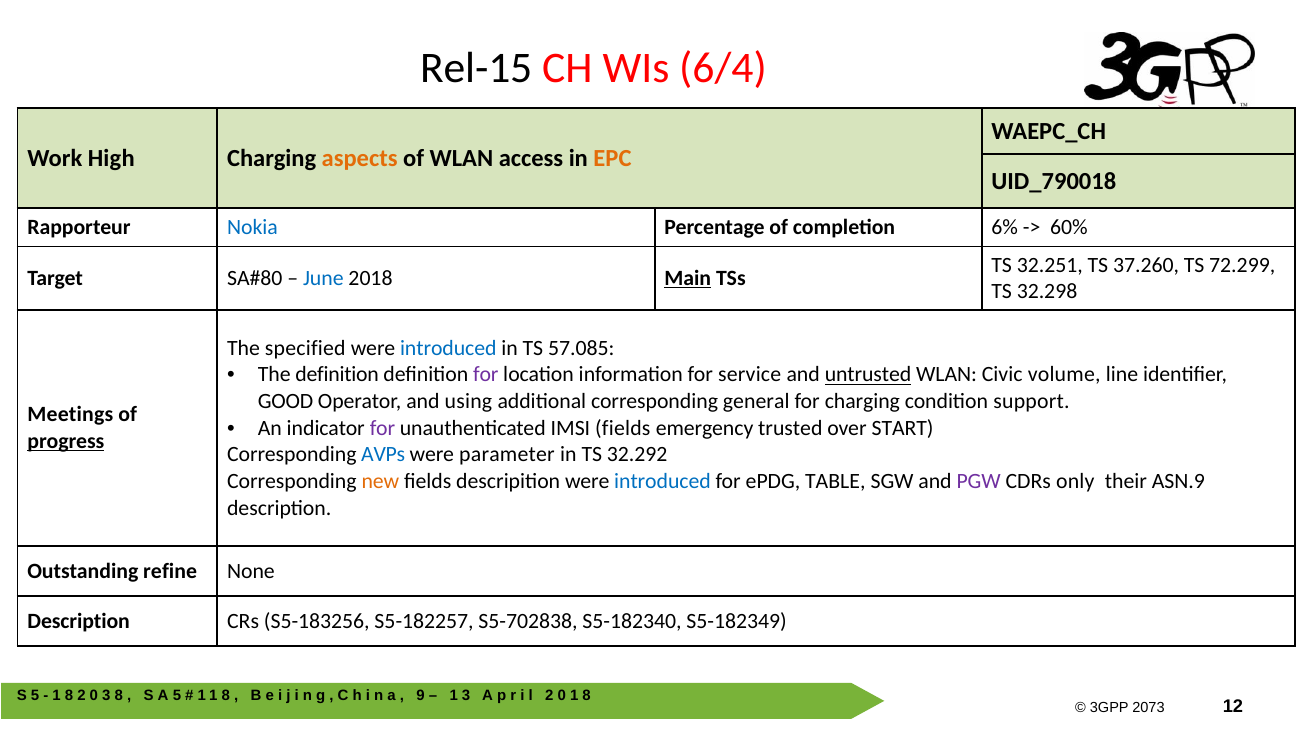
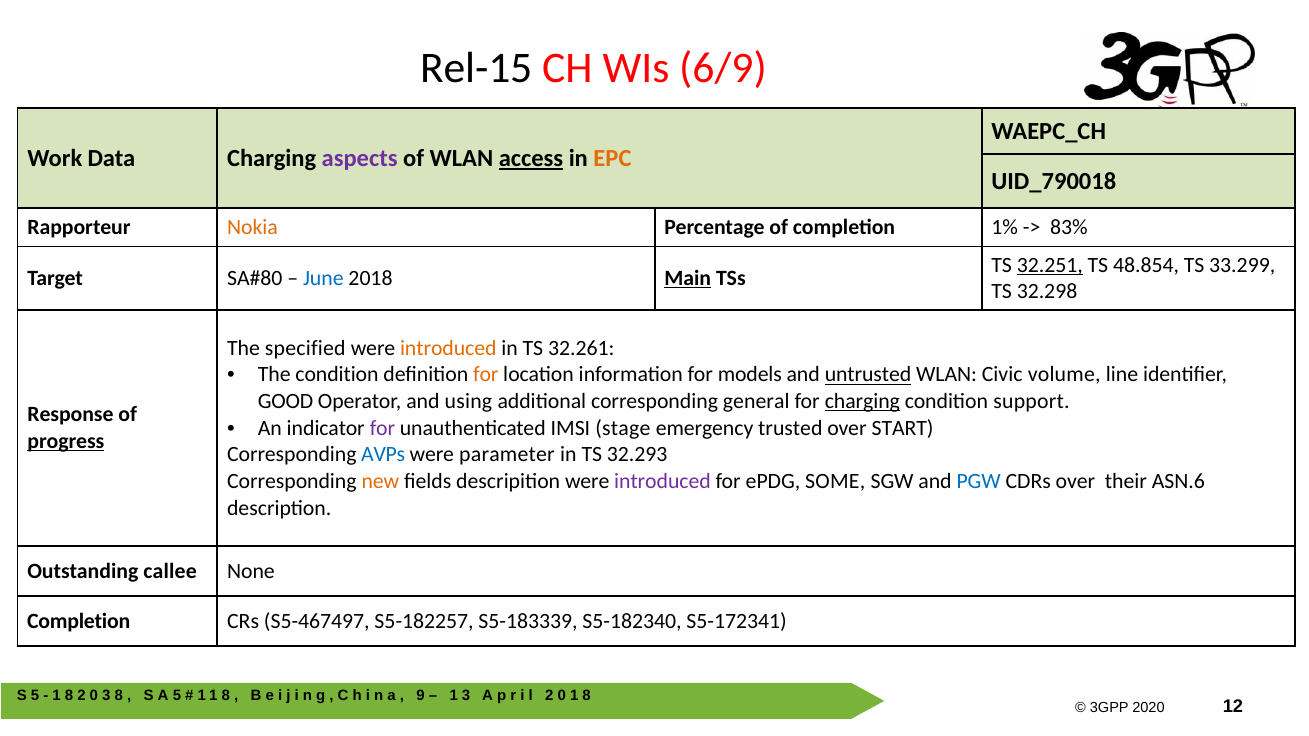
6/4: 6/4 -> 6/9
High: High -> Data
aspects colour: orange -> purple
access underline: none -> present
Nokia colour: blue -> orange
6%: 6% -> 1%
60%: 60% -> 83%
32.251 underline: none -> present
37.260: 37.260 -> 48.854
72.299: 72.299 -> 33.299
introduced at (448, 348) colour: blue -> orange
57.085: 57.085 -> 32.261
The definition: definition -> condition
for at (486, 375) colour: purple -> orange
service: service -> models
charging at (862, 402) underline: none -> present
Meetings: Meetings -> Response
IMSI fields: fields -> stage
32.292: 32.292 -> 32.293
introduced at (662, 482) colour: blue -> purple
TABLE: TABLE -> SOME
PGW colour: purple -> blue
CDRs only: only -> over
ASN.9: ASN.9 -> ASN.6
refine: refine -> callee
Description at (79, 621): Description -> Completion
S5-183256: S5-183256 -> S5-467497
S5-702838: S5-702838 -> S5-183339
S5-182349: S5-182349 -> S5-172341
2073: 2073 -> 2020
